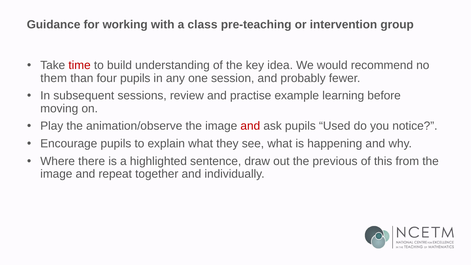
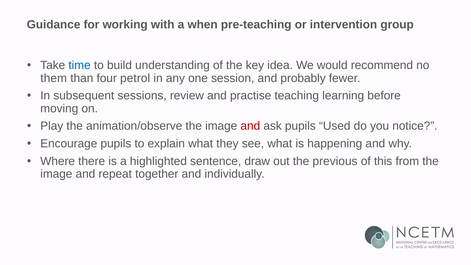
class: class -> when
time colour: red -> blue
four pupils: pupils -> petrol
example: example -> teaching
